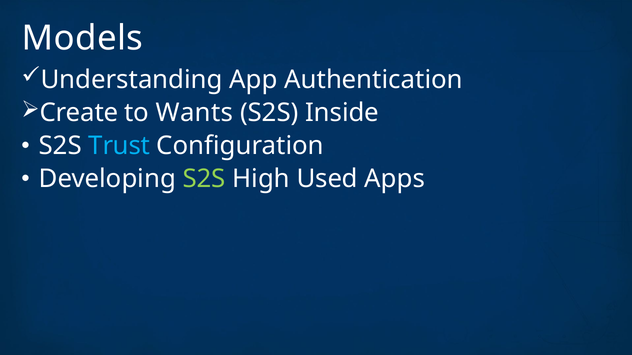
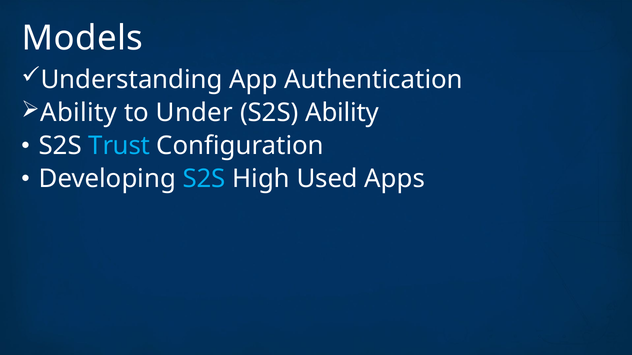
Create at (79, 113): Create -> Ability
Wants: Wants -> Under
S2S Inside: Inside -> Ability
S2S at (204, 179) colour: light green -> light blue
